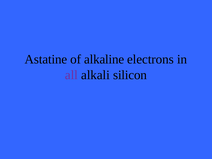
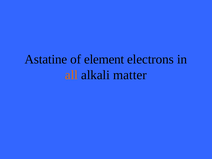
alkaline: alkaline -> element
all colour: purple -> orange
silicon: silicon -> matter
